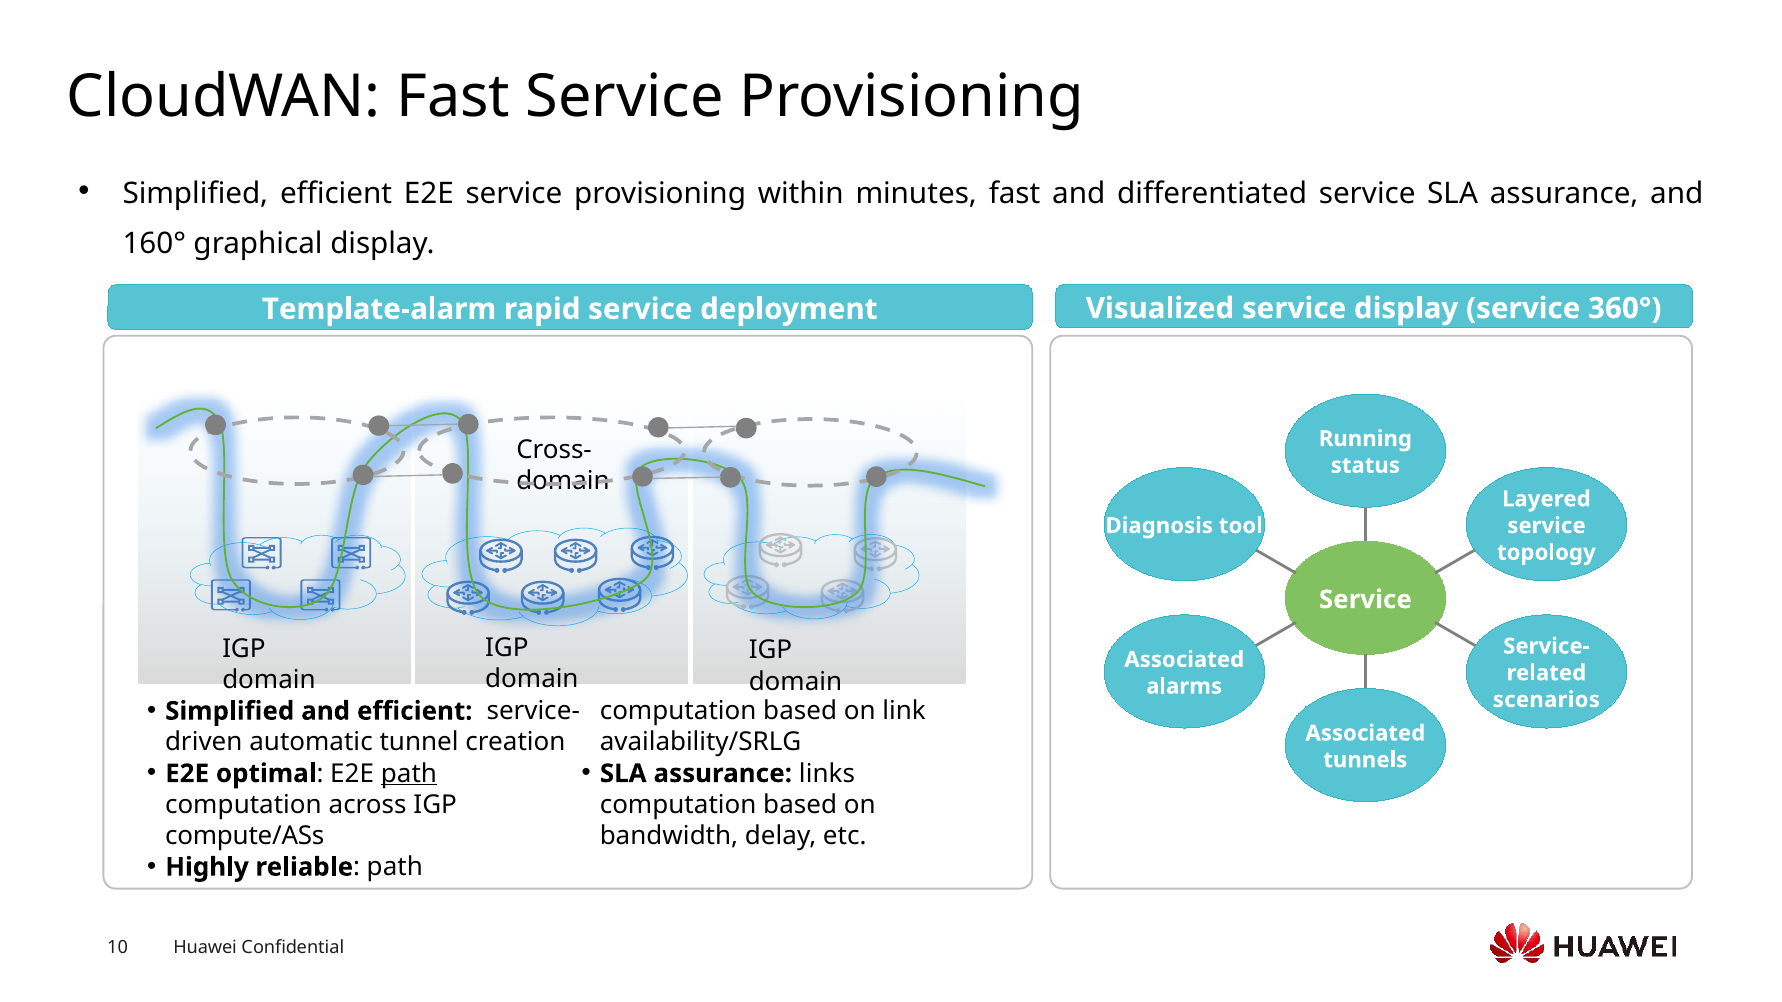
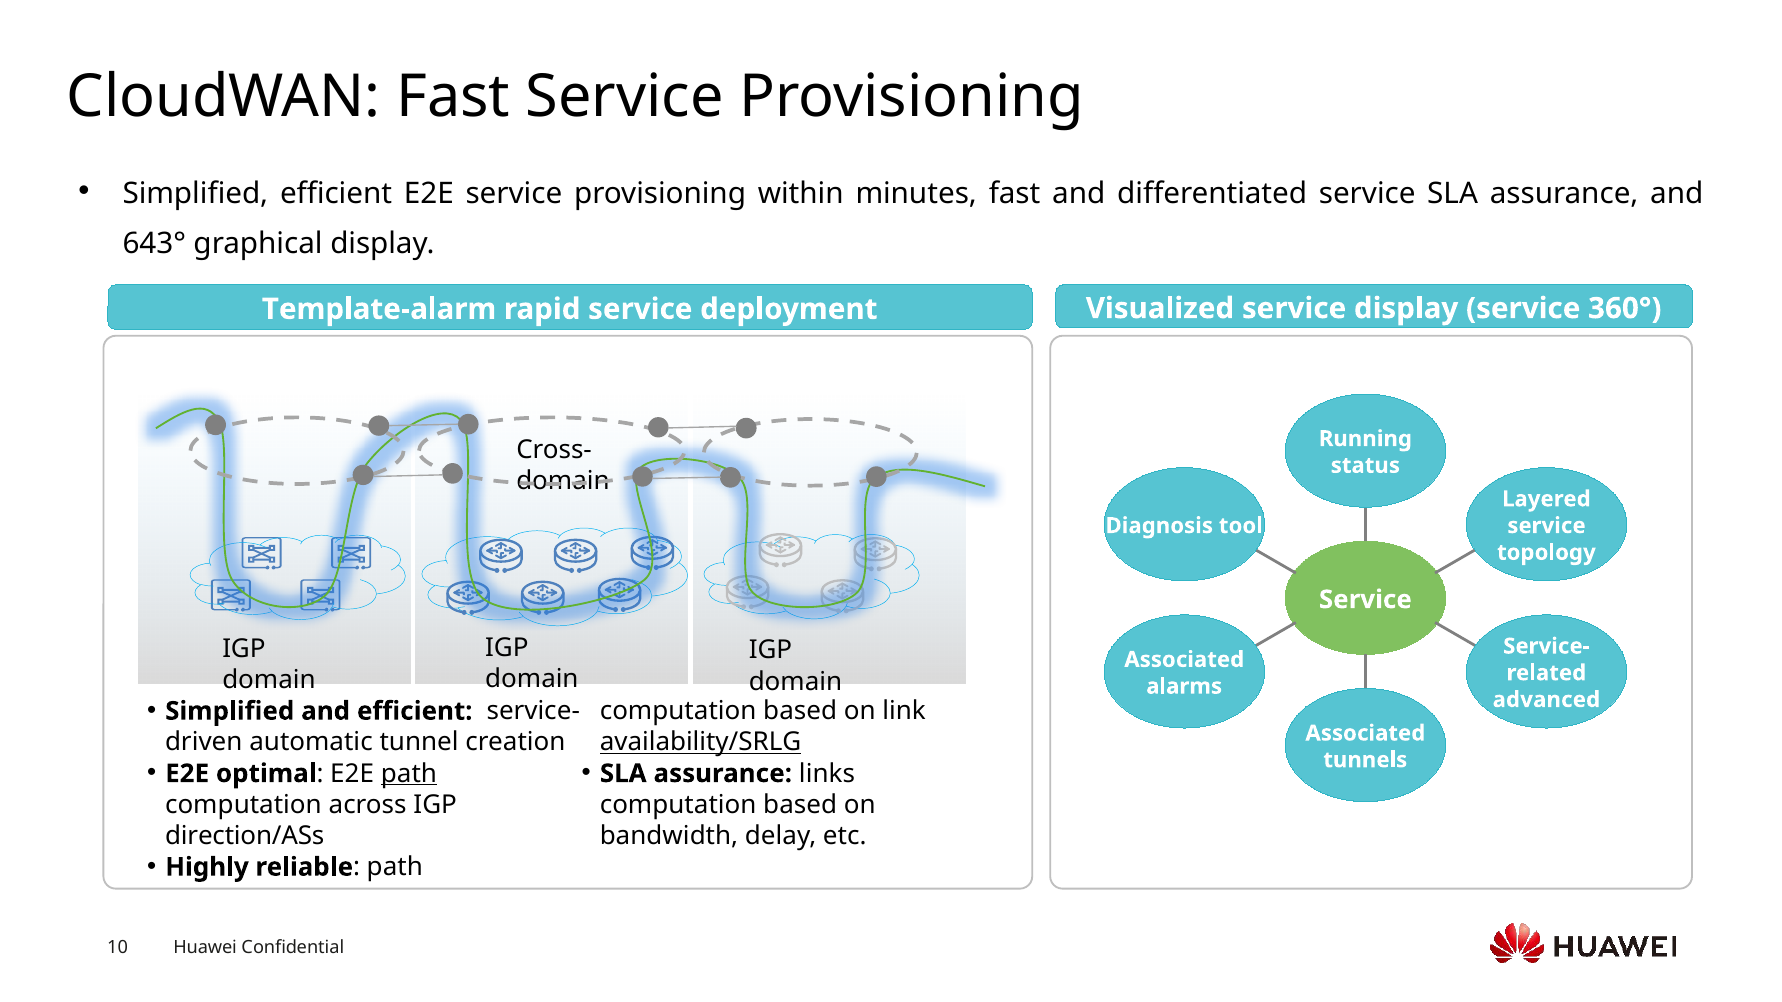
160°: 160° -> 643°
scenarios: scenarios -> advanced
availability/SRLG underline: none -> present
compute/ASs: compute/ASs -> direction/ASs
